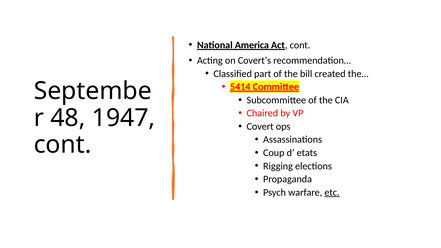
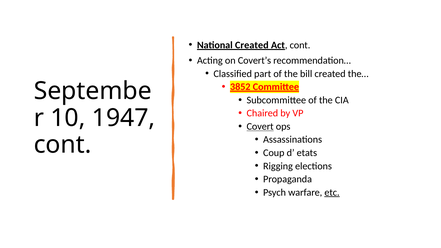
National America: America -> Created
5414: 5414 -> 3852
48: 48 -> 10
Covert underline: none -> present
